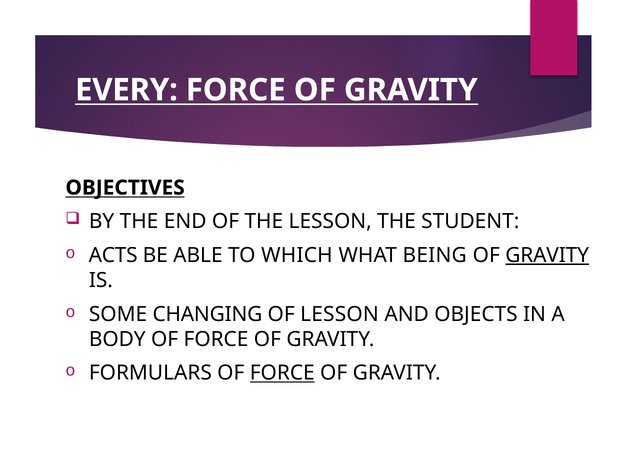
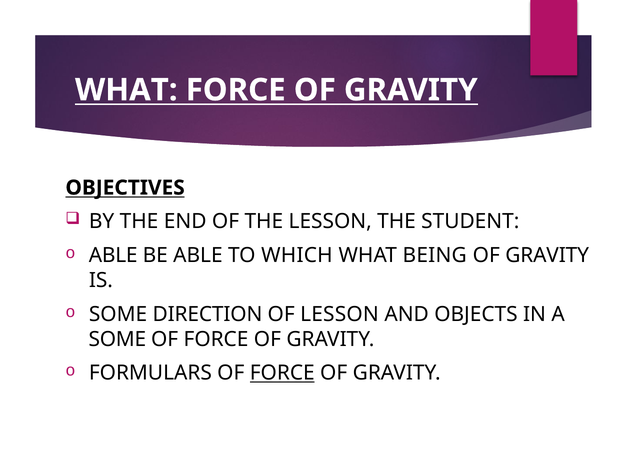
EVERY at (126, 90): EVERY -> WHAT
ACTS at (113, 255): ACTS -> ABLE
GRAVITY at (547, 255) underline: present -> none
CHANGING: CHANGING -> DIRECTION
BODY at (117, 339): BODY -> SOME
